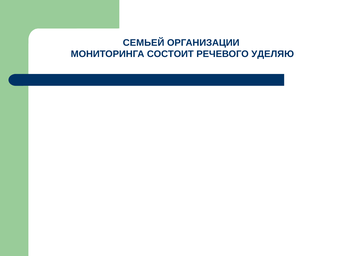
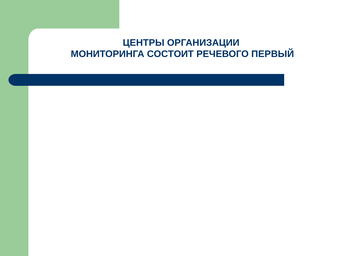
СЕМЬЕЙ: СЕМЬЕЙ -> ЦЕНТРЫ
УДЕЛЯЮ: УДЕЛЯЮ -> ПЕРВЫЙ
